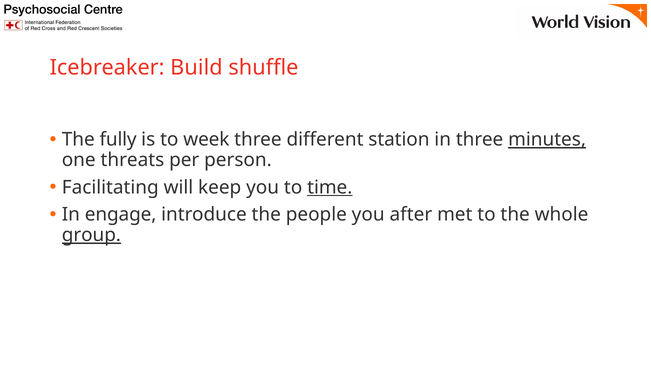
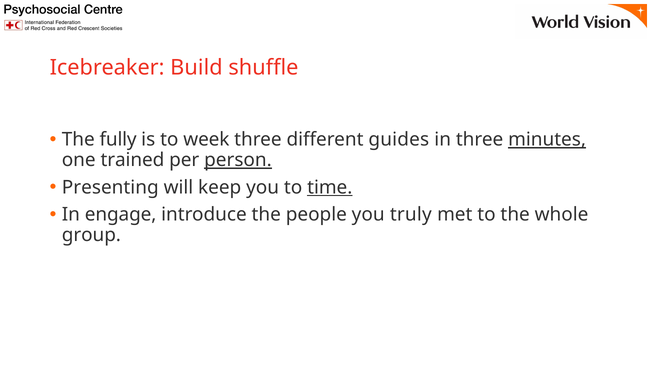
station: station -> guides
threats: threats -> trained
person underline: none -> present
Facilitating: Facilitating -> Presenting
after: after -> truly
group underline: present -> none
